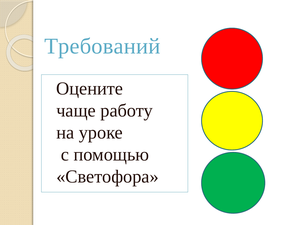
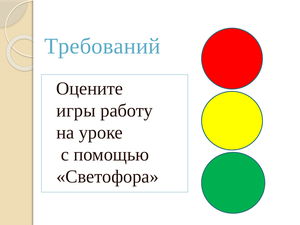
чаще: чаще -> игры
